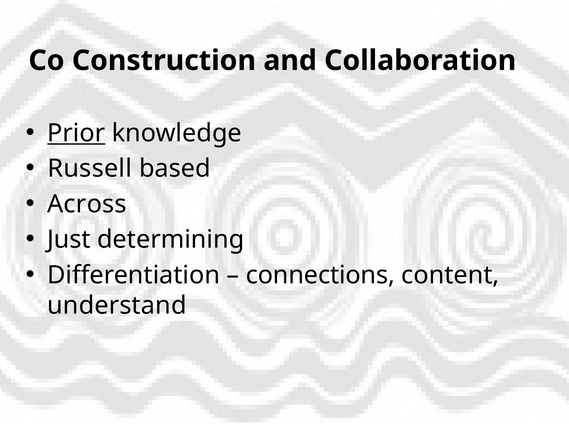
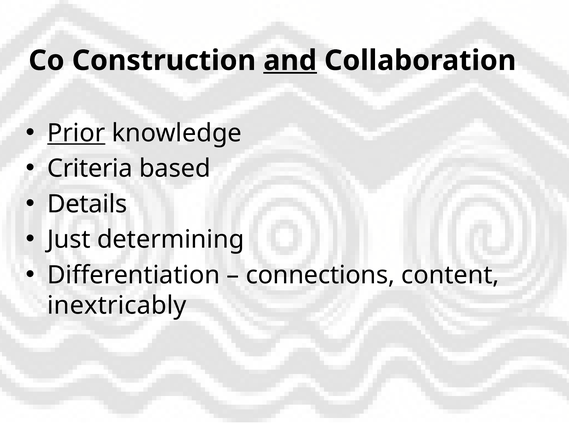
and underline: none -> present
Russell: Russell -> Criteria
Across: Across -> Details
understand: understand -> inextricably
